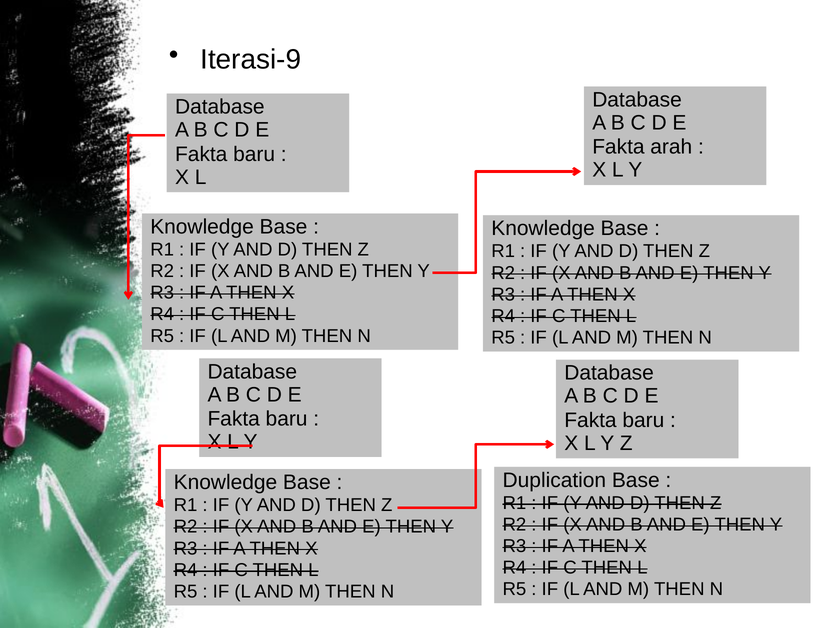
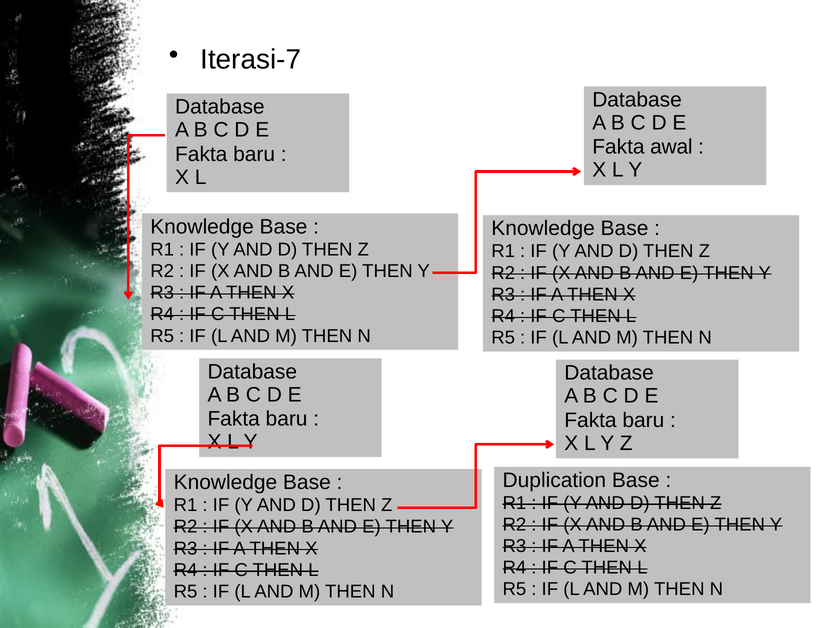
Iterasi-9: Iterasi-9 -> Iterasi-7
arah: arah -> awal
